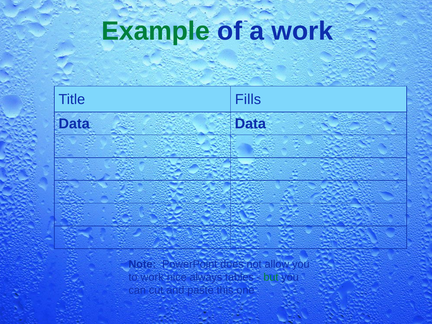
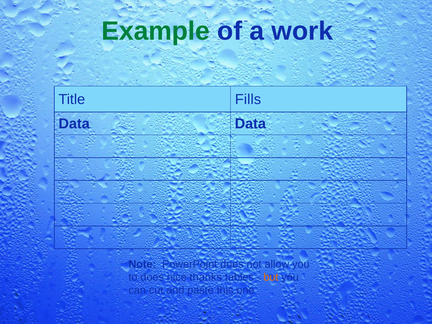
to work: work -> does
always: always -> thanks
but colour: green -> orange
